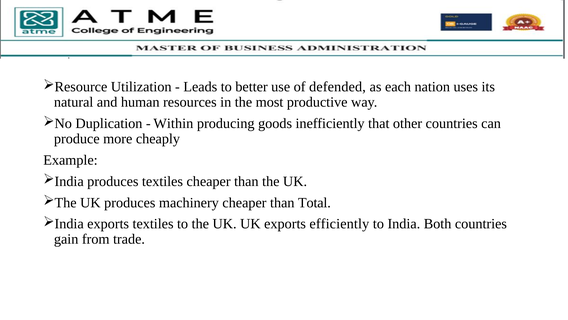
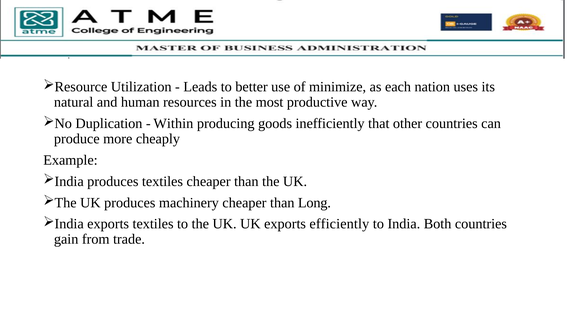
defended: defended -> minimize
Total: Total -> Long
